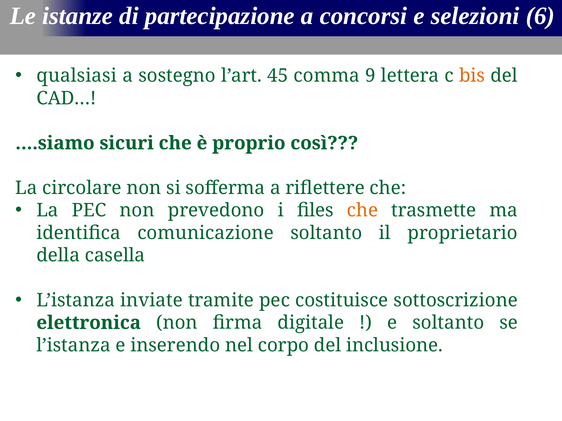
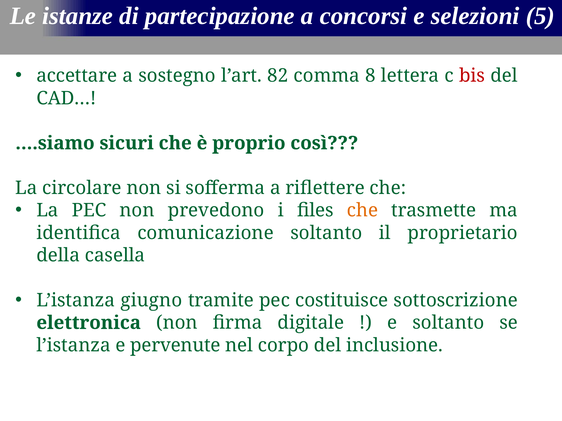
6: 6 -> 5
qualsiasi: qualsiasi -> accettare
45: 45 -> 82
9: 9 -> 8
bis colour: orange -> red
inviate: inviate -> giugno
inserendo: inserendo -> pervenute
